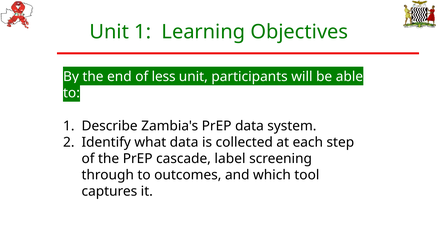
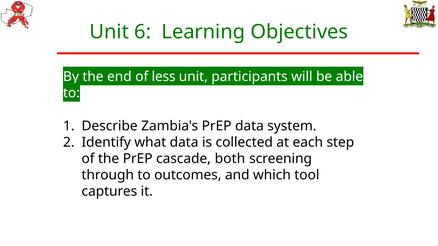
Unit 1: 1 -> 6
label: label -> both
